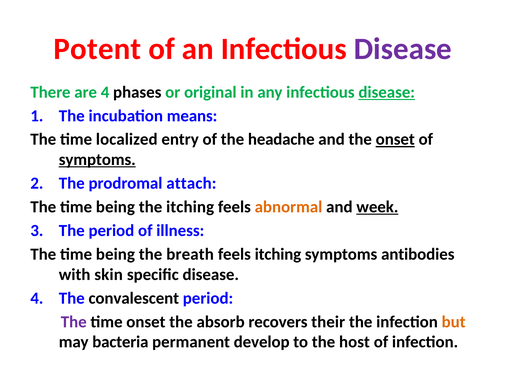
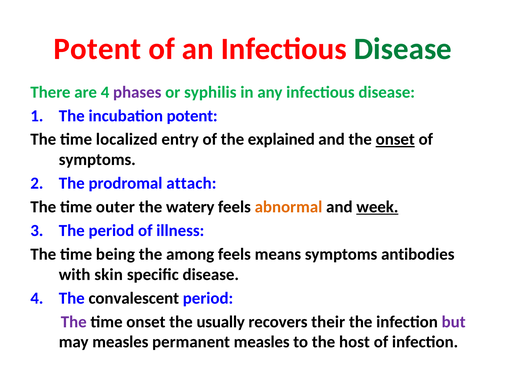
Disease at (403, 49) colour: purple -> green
phases colour: black -> purple
original: original -> syphilis
disease at (387, 92) underline: present -> none
incubation means: means -> potent
headache: headache -> explained
symptoms at (97, 159) underline: present -> none
being at (115, 207): being -> outer
the itching: itching -> watery
breath: breath -> among
feels itching: itching -> means
absorb: absorb -> usually
but colour: orange -> purple
may bacteria: bacteria -> measles
permanent develop: develop -> measles
